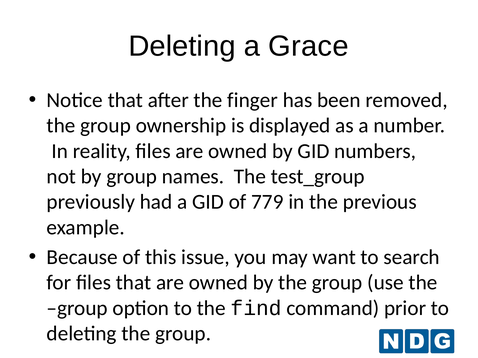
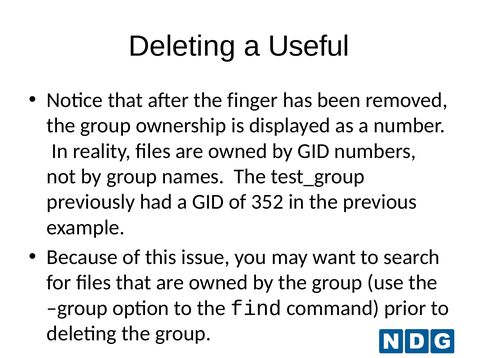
Grace: Grace -> Useful
779: 779 -> 352
